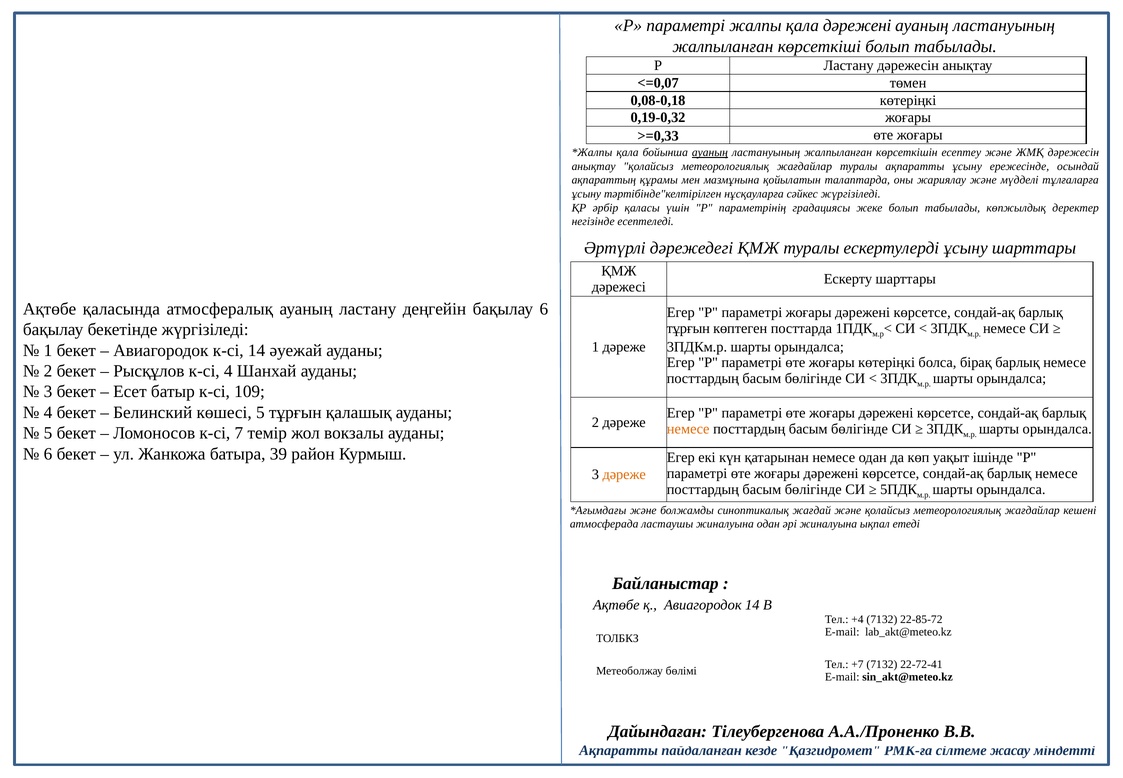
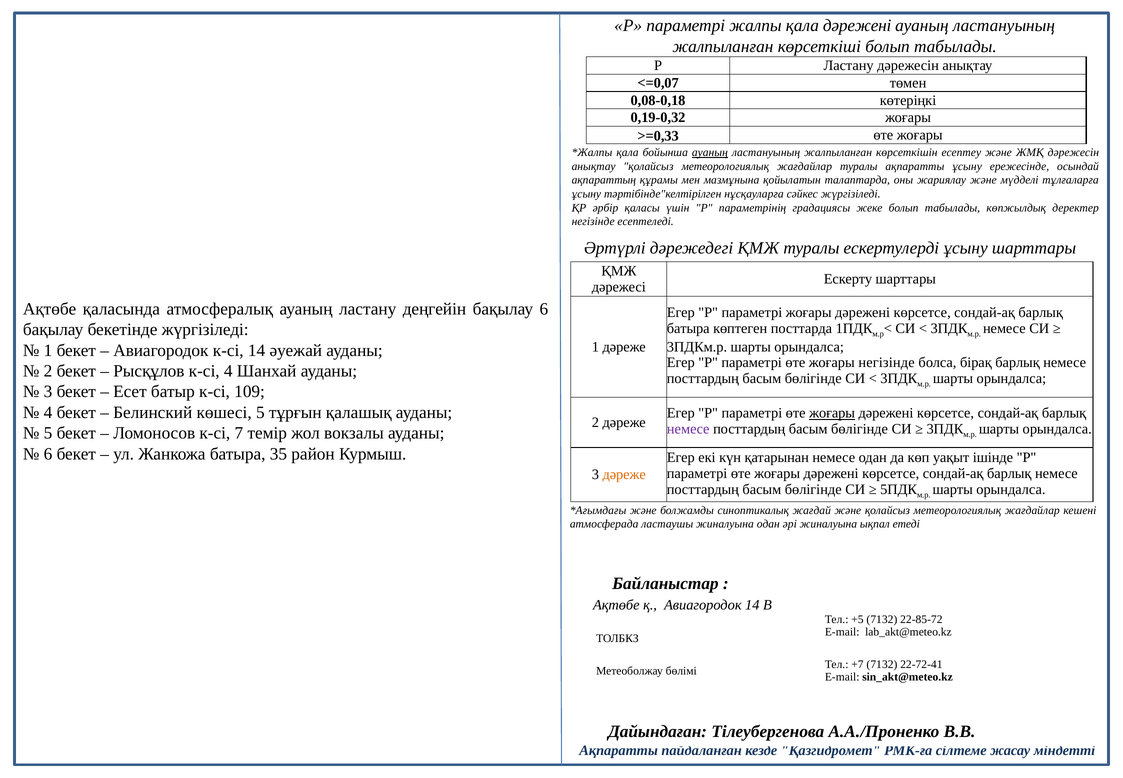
тұрғын at (688, 328): тұрғын -> батыра
жоғары көтеріңкі: көтеріңкі -> негізінде
жоғары at (832, 413) underline: none -> present
немесе at (688, 429) colour: orange -> purple
39: 39 -> 35
+4: +4 -> +5
